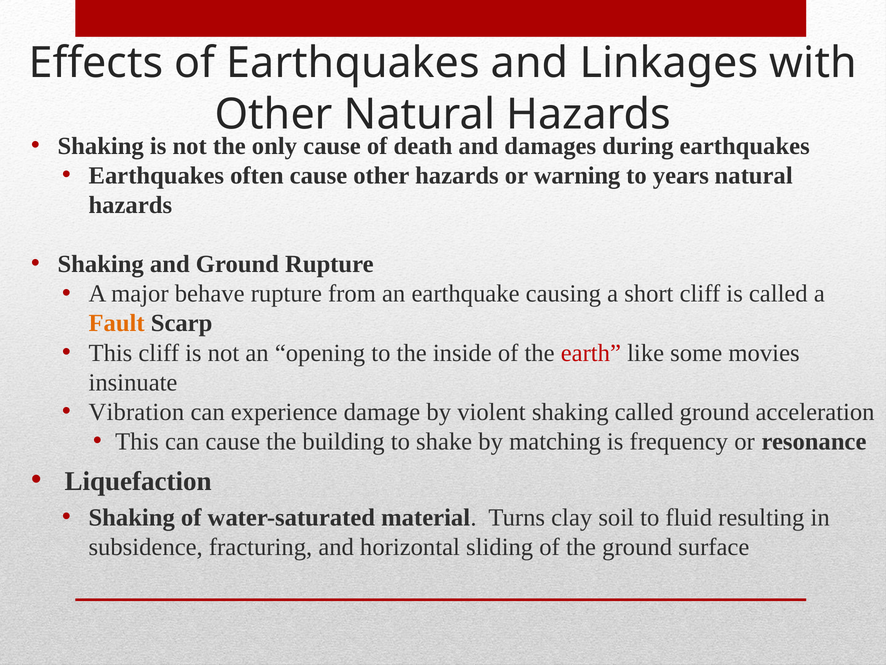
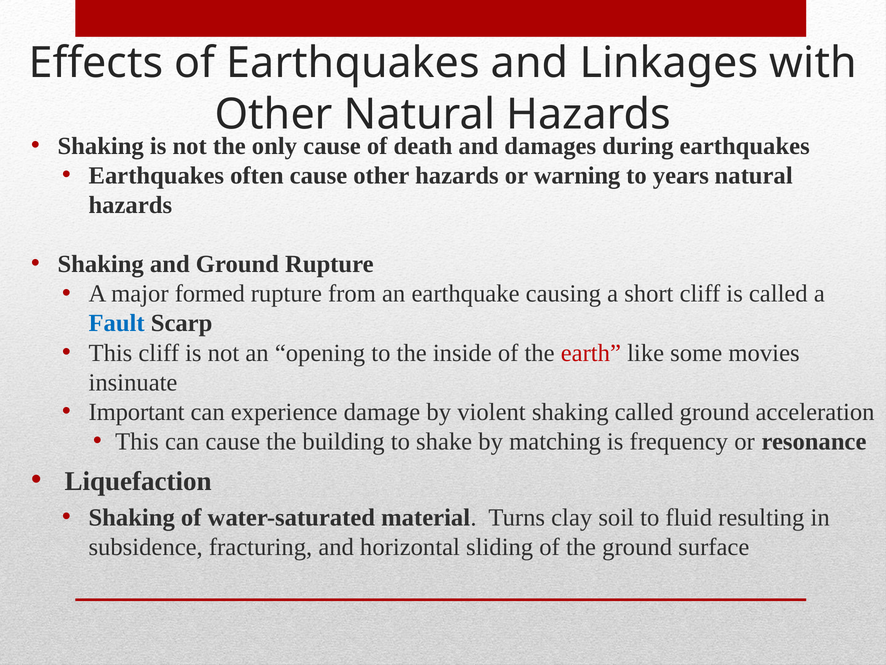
behave: behave -> formed
Fault colour: orange -> blue
Vibration: Vibration -> Important
